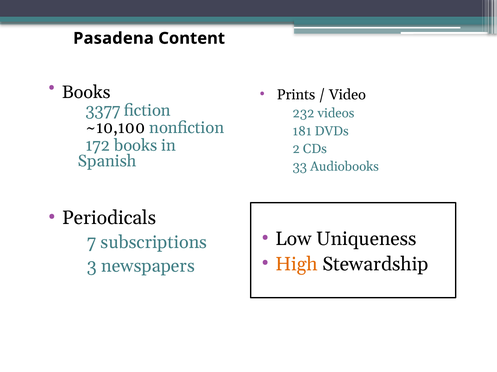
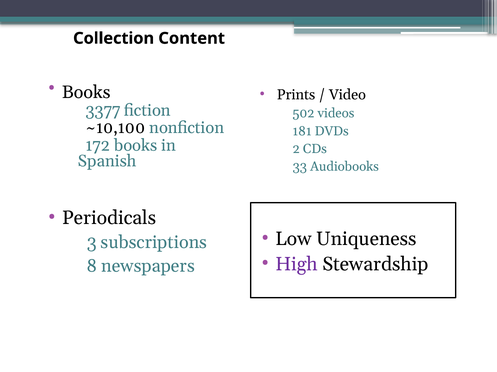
Pasadena: Pasadena -> Collection
232: 232 -> 502
7: 7 -> 3
3: 3 -> 8
High colour: orange -> purple
